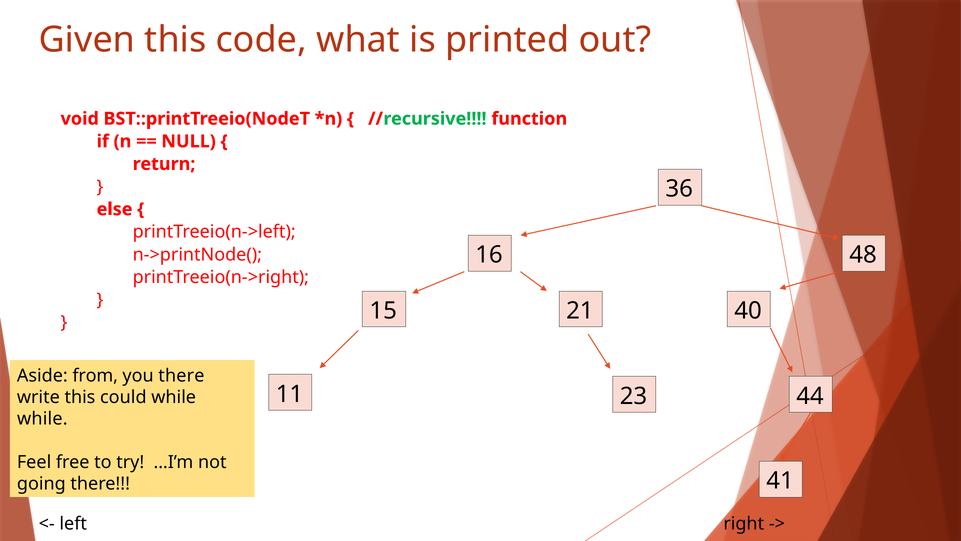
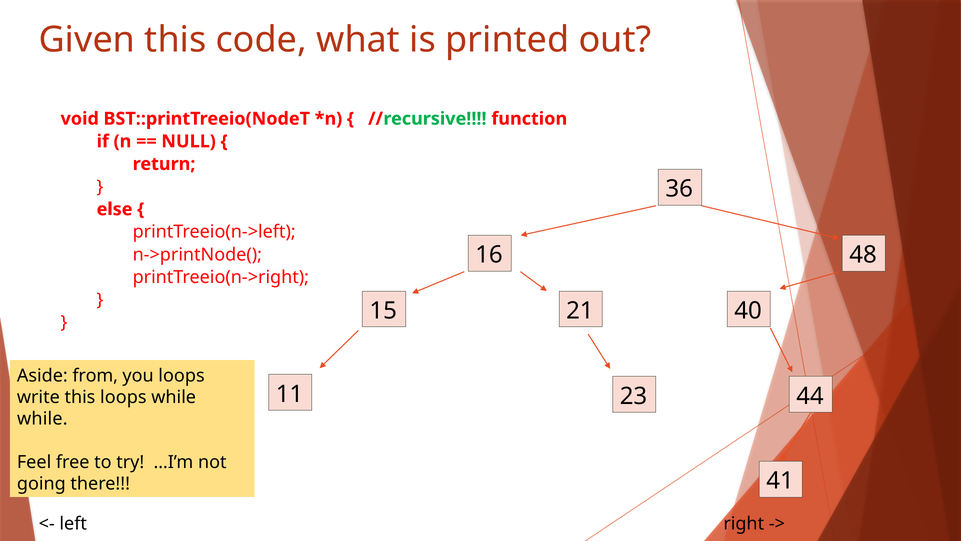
you there: there -> loops
this could: could -> loops
